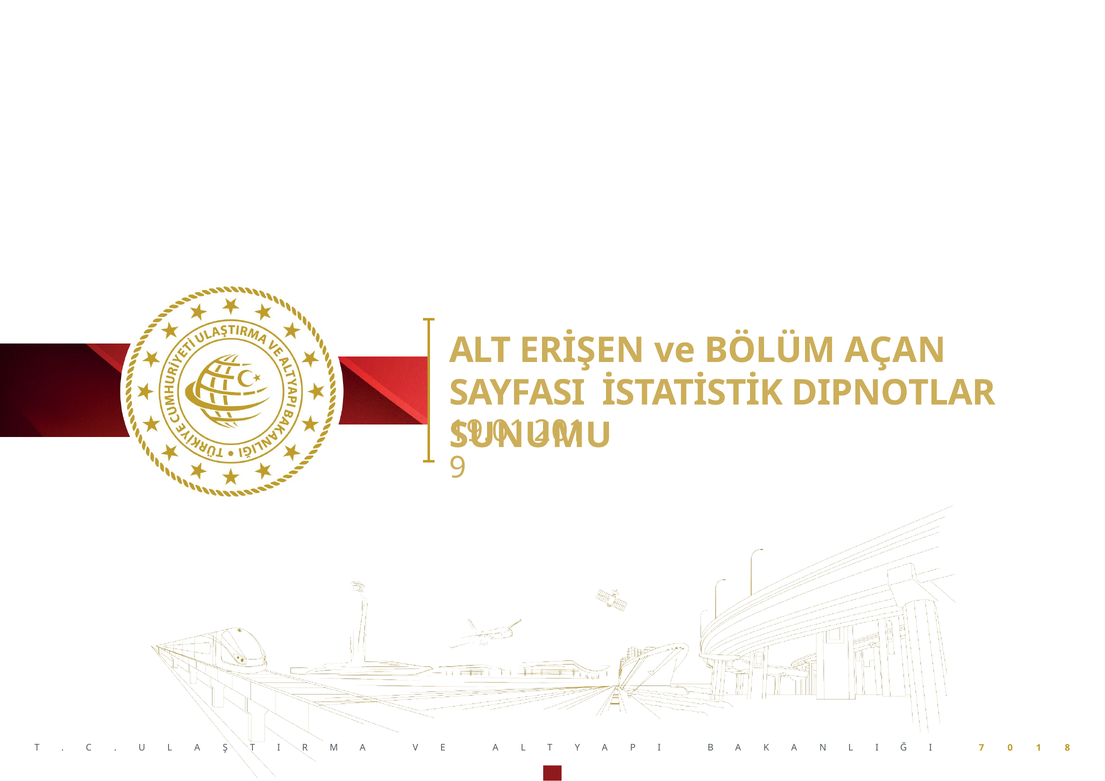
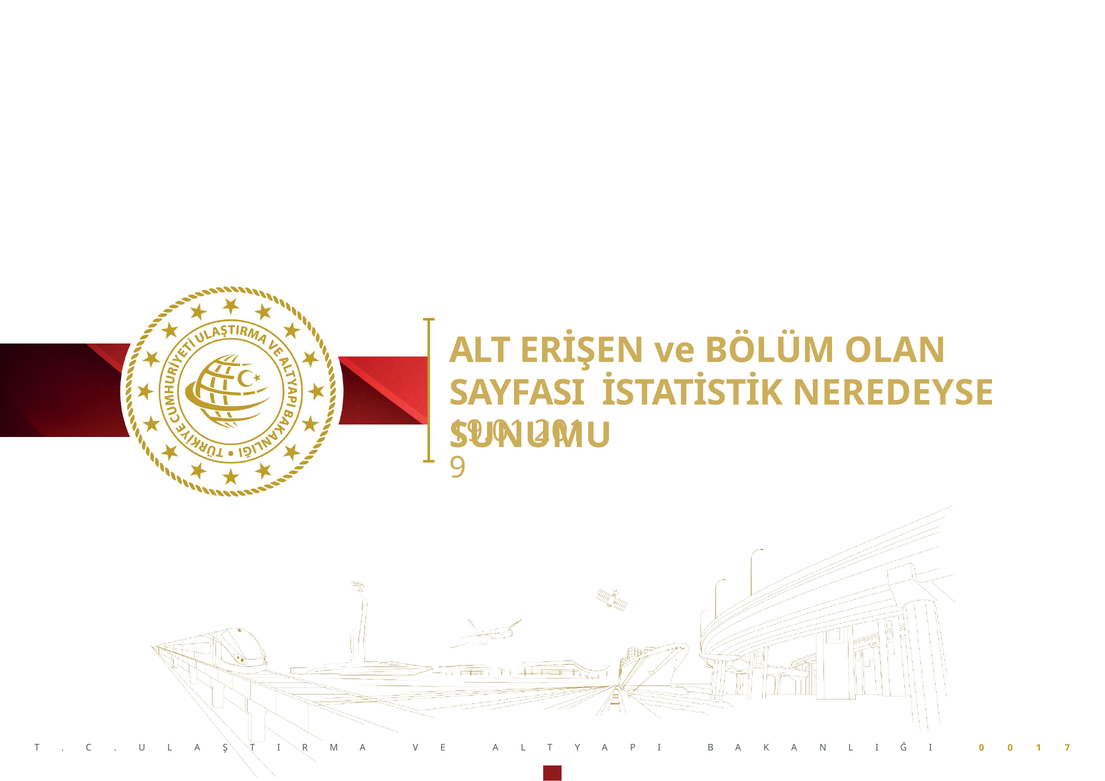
AÇAN: AÇAN -> OLAN
DIPNOTLAR: DIPNOTLAR -> NEREDEYSE
I 7: 7 -> 0
8: 8 -> 7
